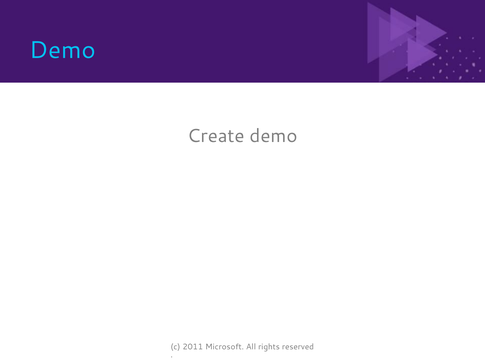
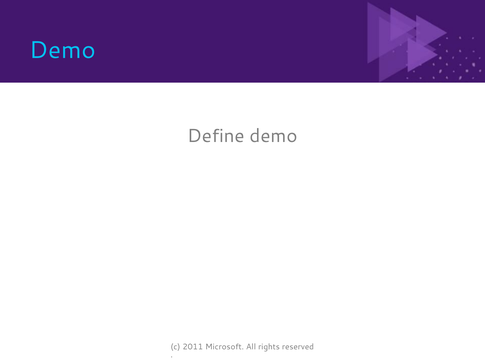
Create: Create -> Define
